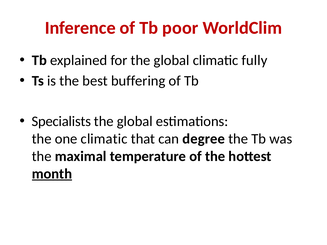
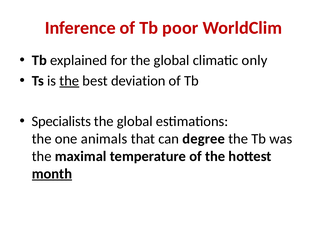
fully: fully -> only
the at (69, 81) underline: none -> present
buffering: buffering -> deviation
one climatic: climatic -> animals
